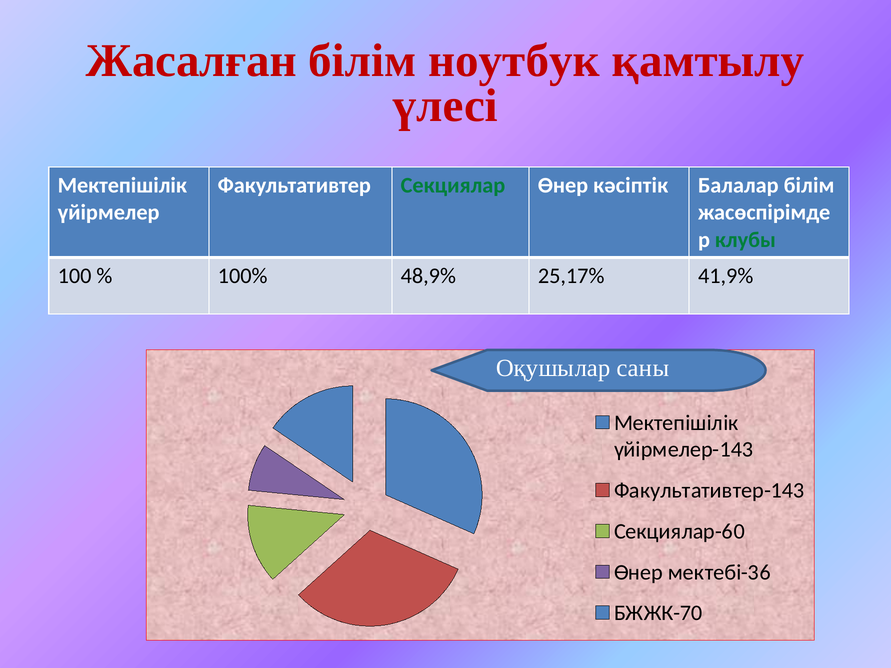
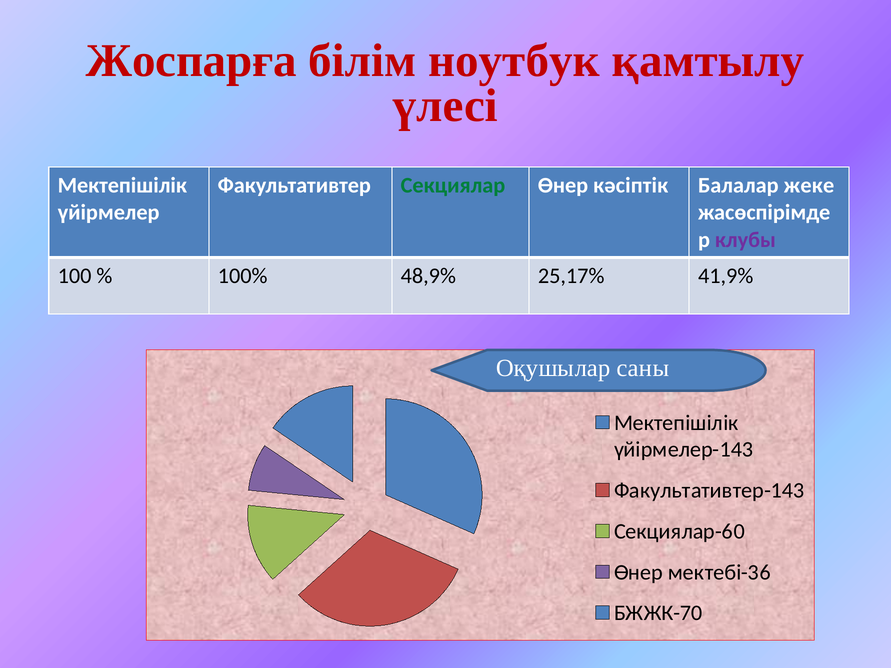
Жасалған: Жасалған -> Жоспарға
Балалар білім: білім -> жеке
клубы colour: green -> purple
